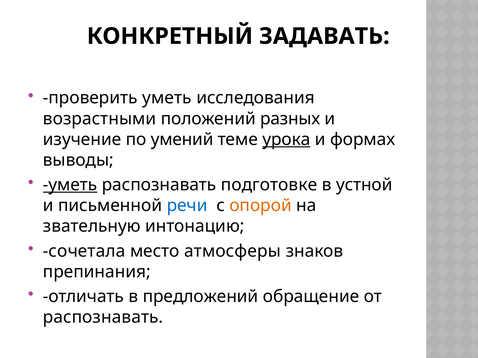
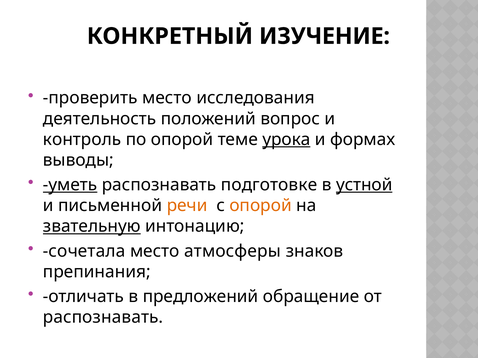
ЗАДАВАТЬ: ЗАДАВАТЬ -> ИЗУЧЕНИЕ
проверить уметь: уметь -> место
возрастными: возрастными -> деятельность
разных: разных -> вопрос
изучение: изучение -> контроль
по умений: умений -> опорой
устной underline: none -> present
речи colour: blue -> orange
звательную underline: none -> present
